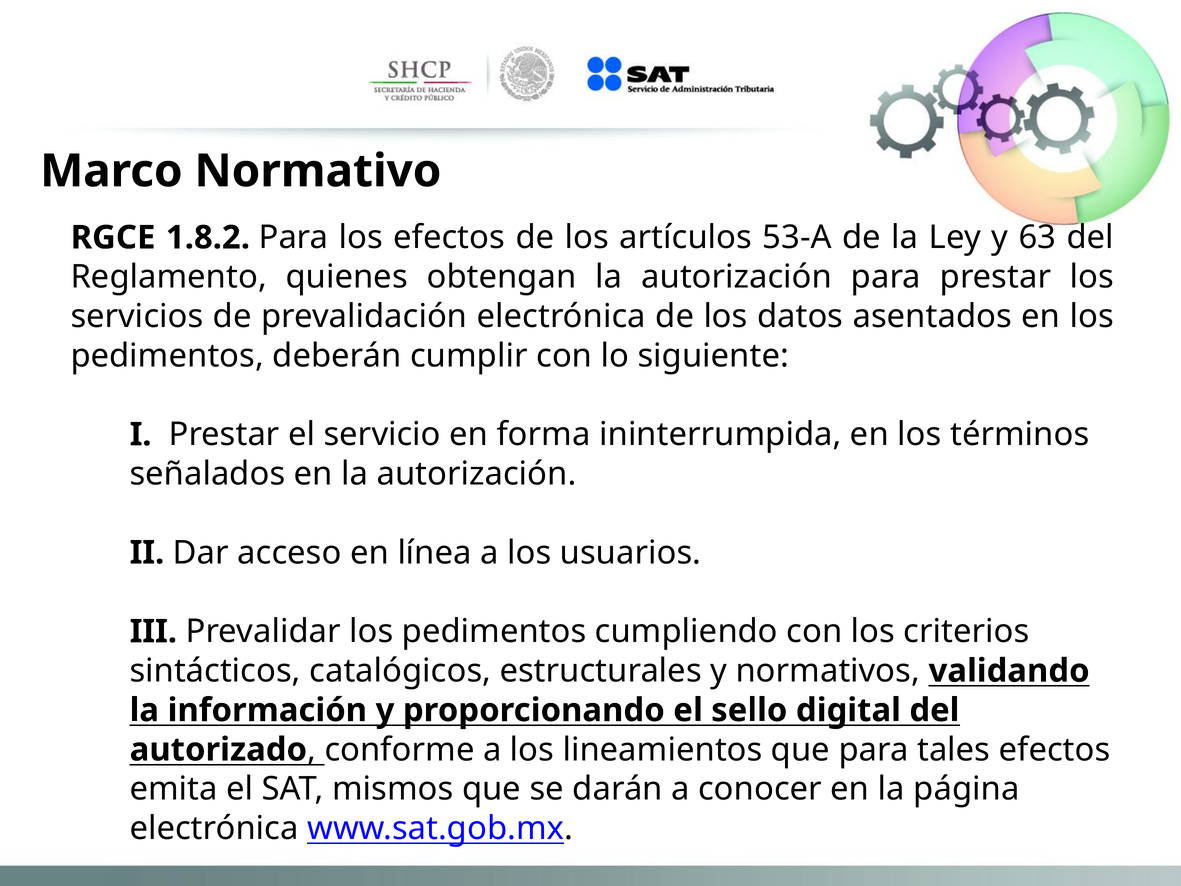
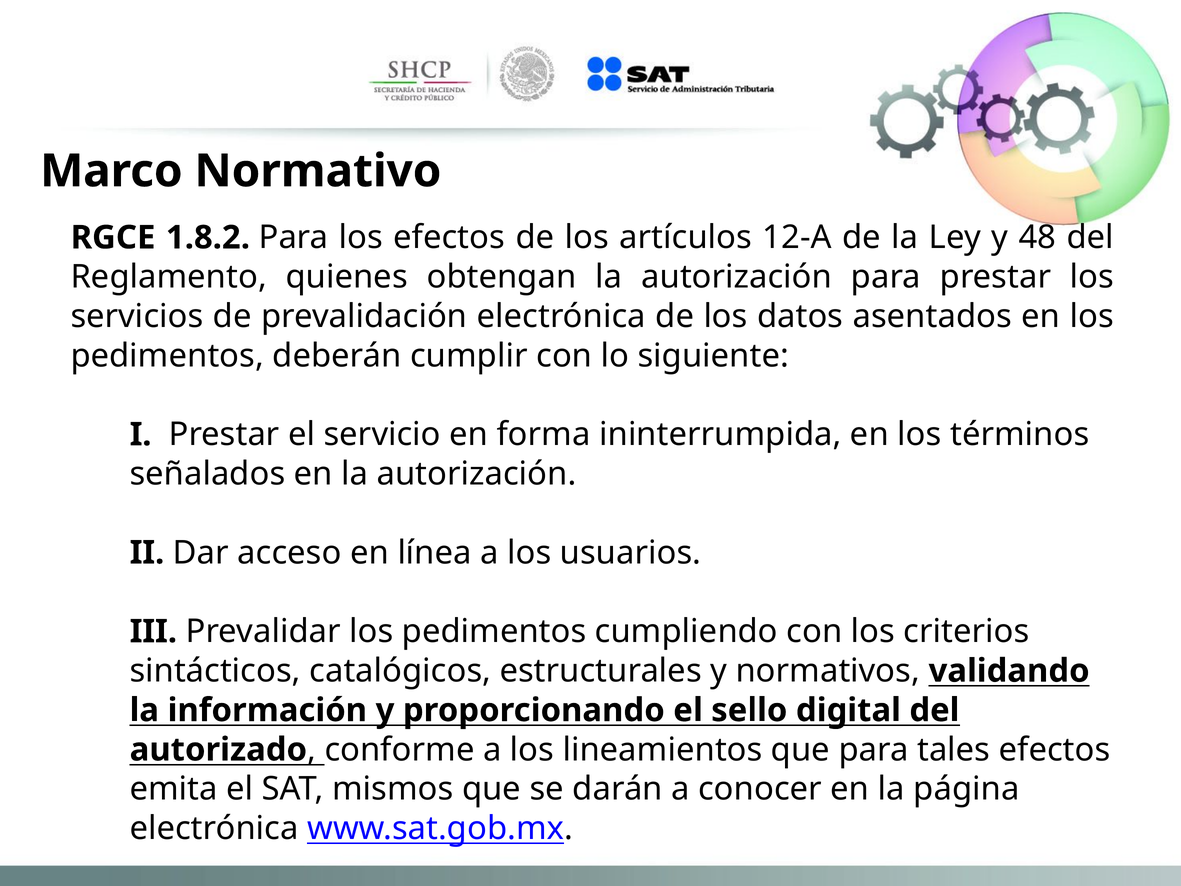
53-A: 53-A -> 12-A
63: 63 -> 48
